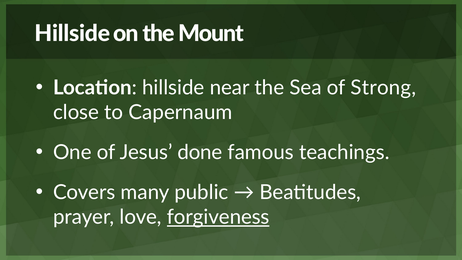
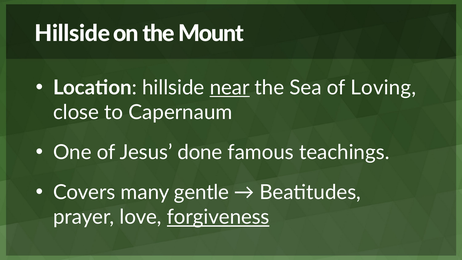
near underline: none -> present
Strong: Strong -> Loving
public: public -> gentle
